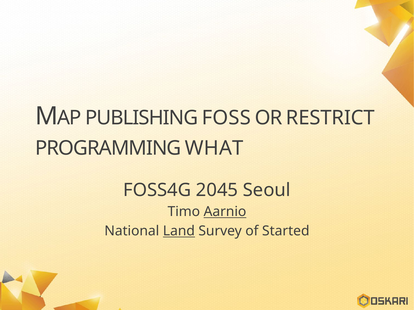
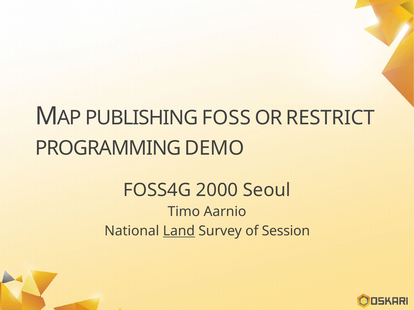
WHAT: WHAT -> DEMO
2045: 2045 -> 2000
Aarnio underline: present -> none
Started: Started -> Session
